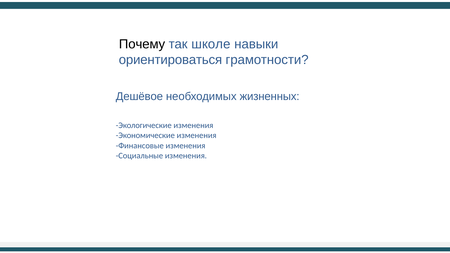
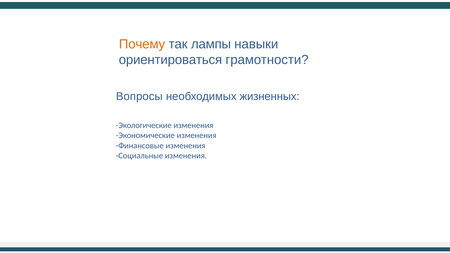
Почему colour: black -> orange
школе: школе -> лампы
Дешёвое: Дешёвое -> Вопросы
